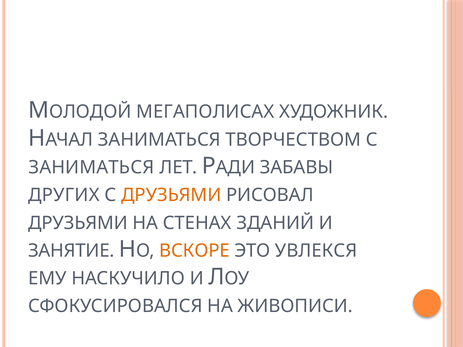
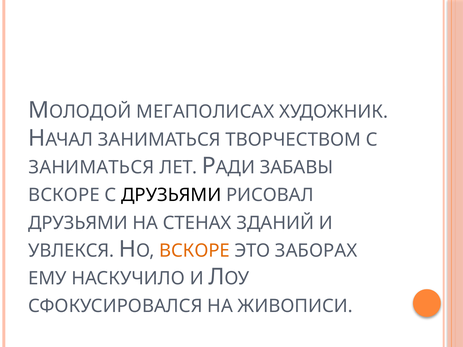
ДРУГИХ at (64, 195): ДРУГИХ -> ВСКОРЕ
ДРУЗЬЯМИ at (171, 195) colour: orange -> black
ЗАНЯТИЕ: ЗАНЯТИЕ -> УВЛЕКСЯ
УВЛЕКСЯ: УВЛЕКСЯ -> ЗАБОРАХ
